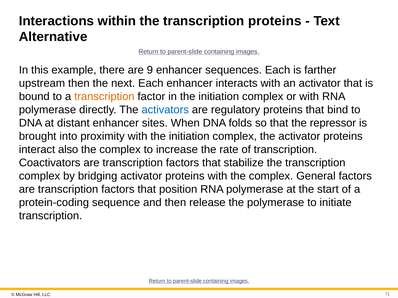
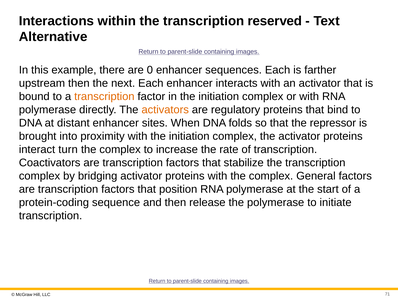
transcription proteins: proteins -> reserved
9: 9 -> 0
activators colour: blue -> orange
also: also -> turn
